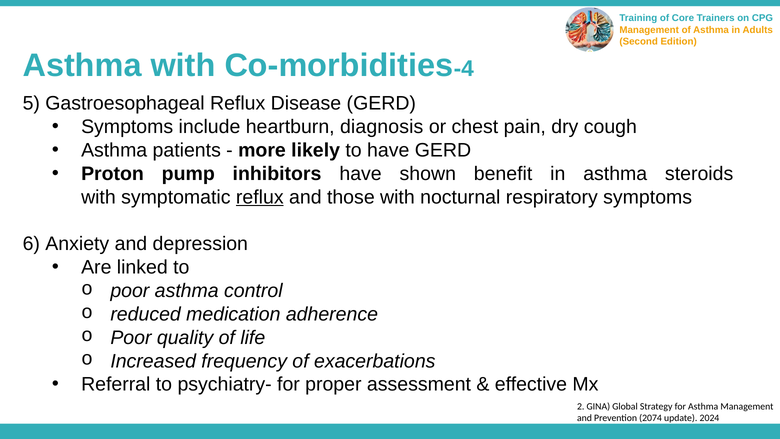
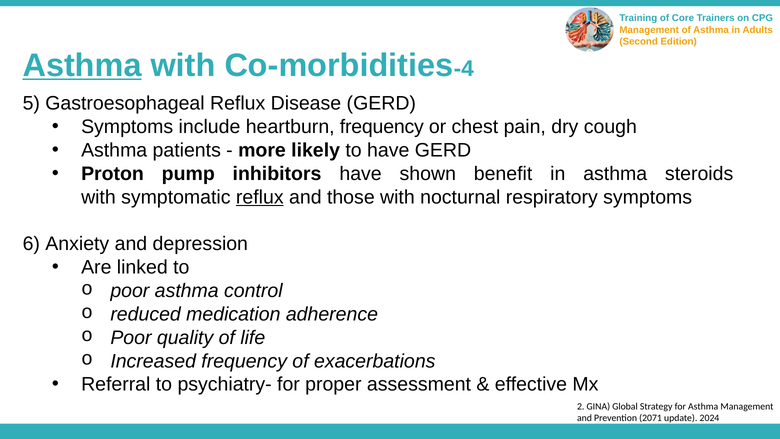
Asthma at (82, 65) underline: none -> present
heartburn diagnosis: diagnosis -> frequency
2074: 2074 -> 2071
